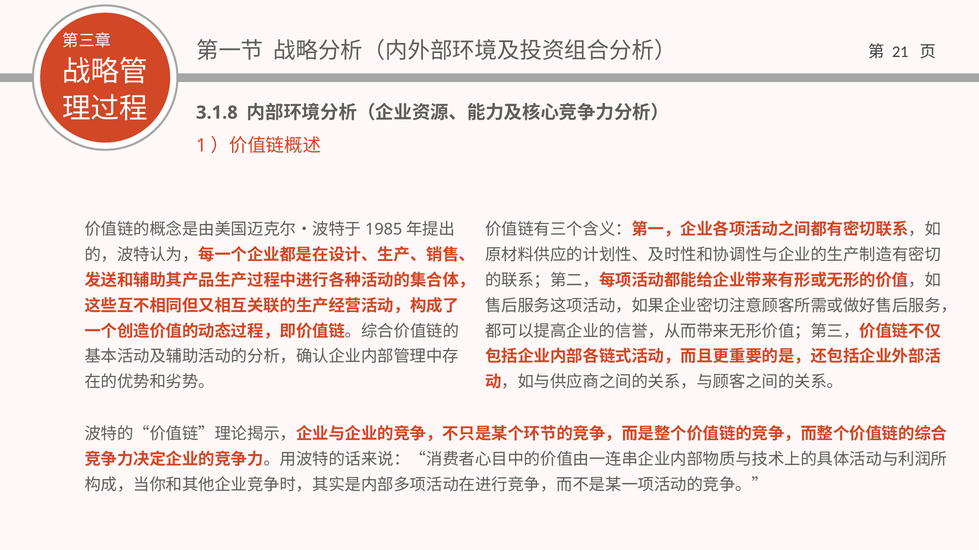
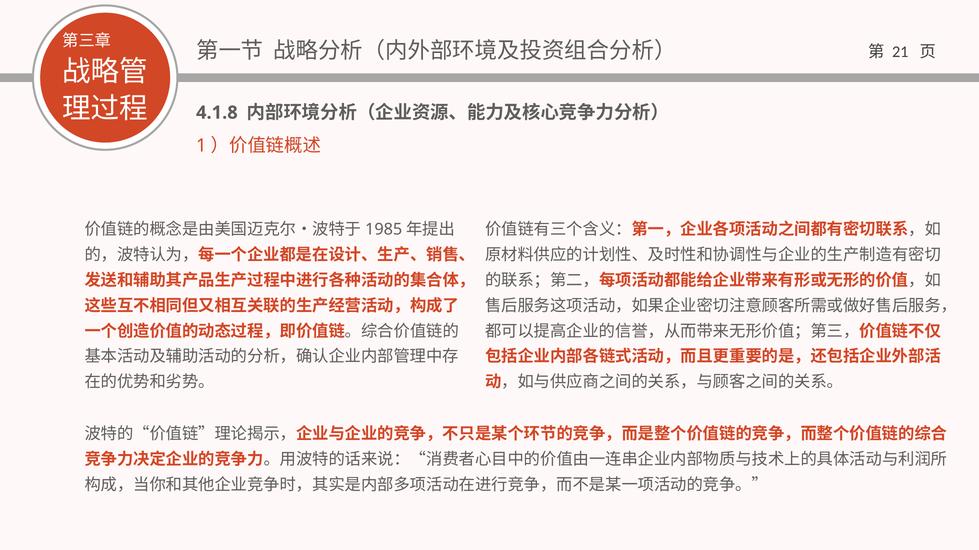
3.1.8: 3.1.8 -> 4.1.8
